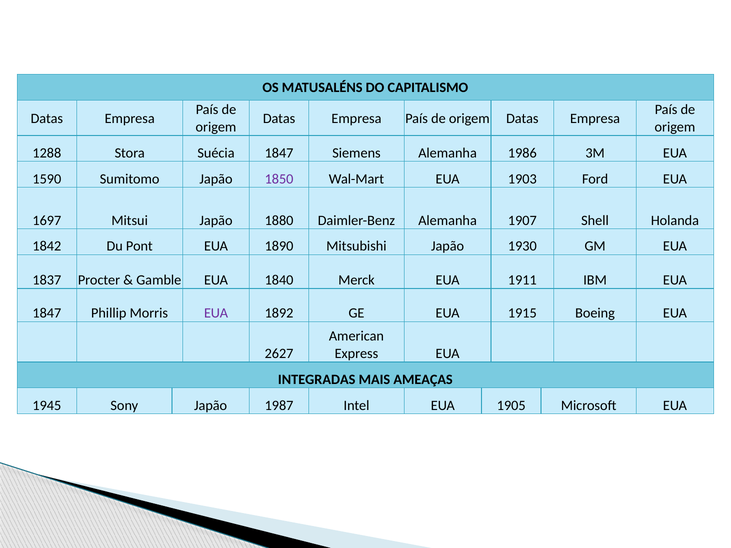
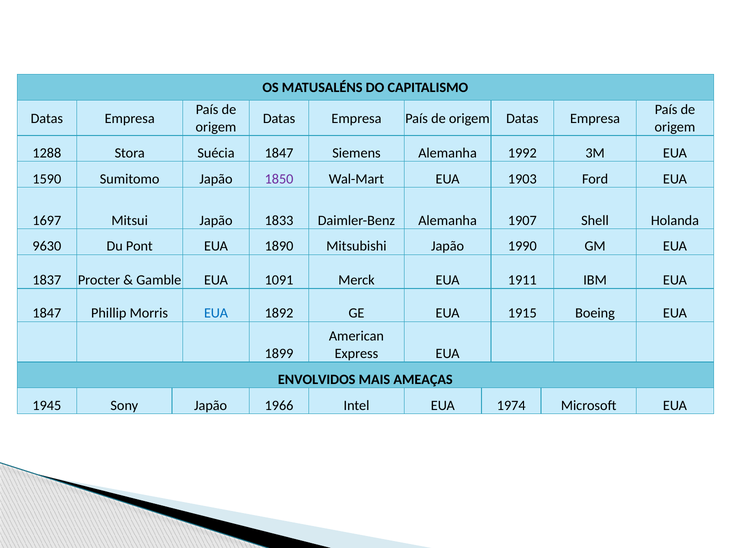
1986: 1986 -> 1992
1880: 1880 -> 1833
1842: 1842 -> 9630
1930: 1930 -> 1990
1840: 1840 -> 1091
EUA at (216, 313) colour: purple -> blue
2627: 2627 -> 1899
INTEGRADAS: INTEGRADAS -> ENVOLVIDOS
1987: 1987 -> 1966
1905: 1905 -> 1974
